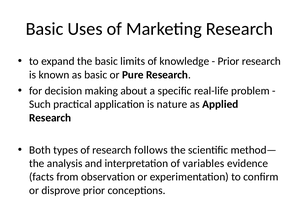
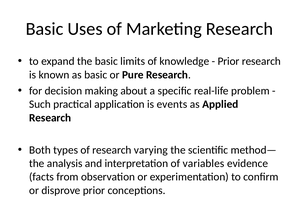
nature: nature -> events
follows: follows -> varying
